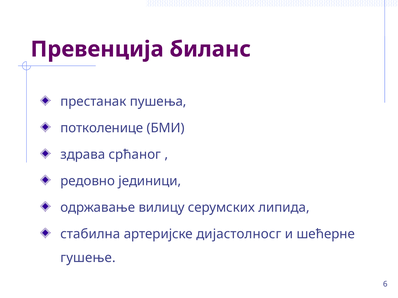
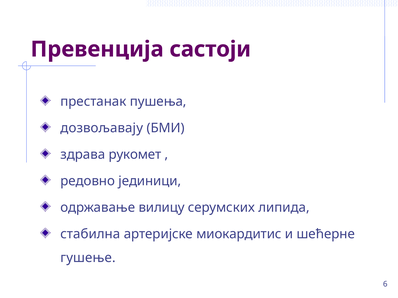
биланс: биланс -> састоји
потколенице: потколенице -> дозвољавају
срћаног: срћаног -> рукомет
дијастолносг: дијастолносг -> миокардитис
